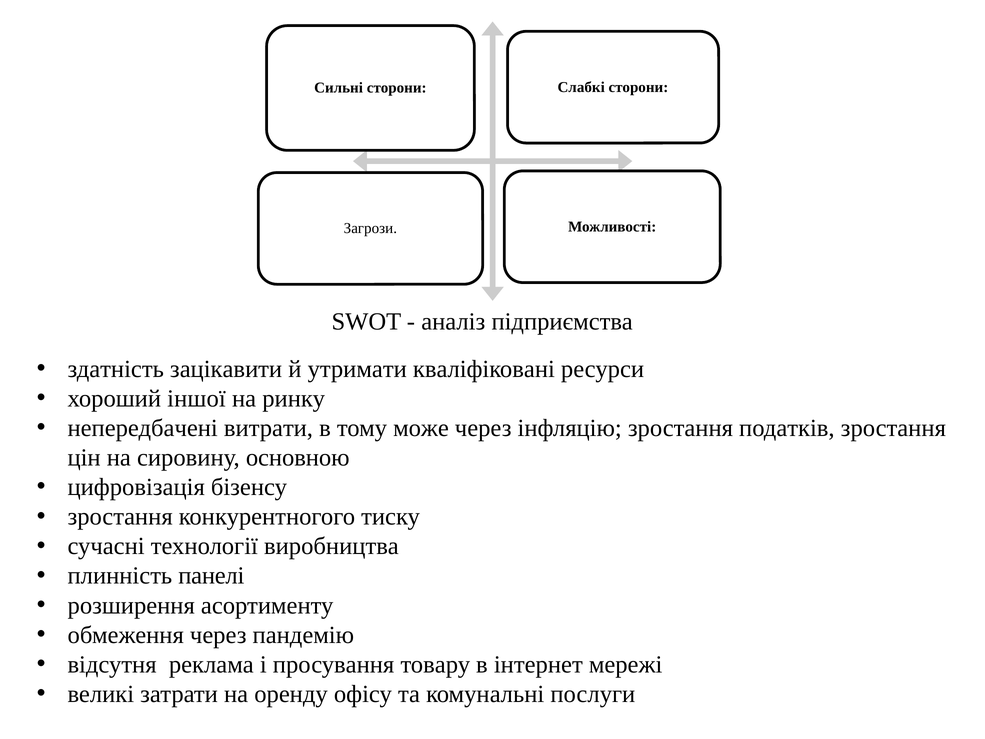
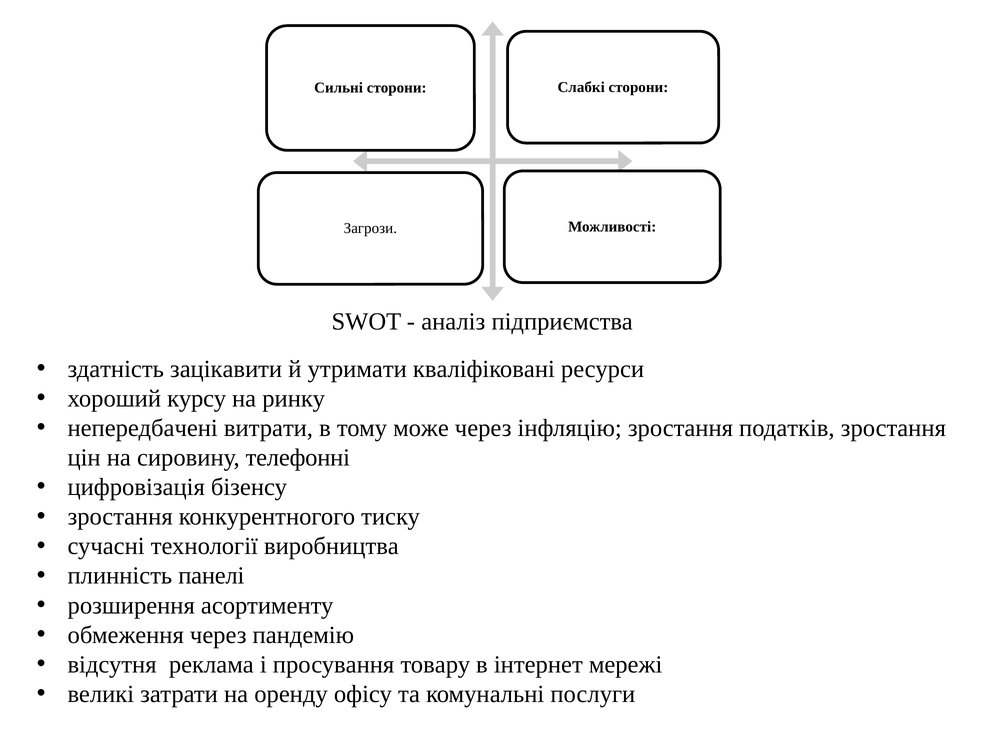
іншої: іншої -> курсу
основною: основною -> телефонні
